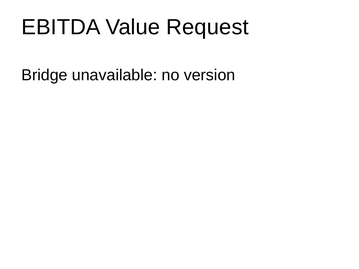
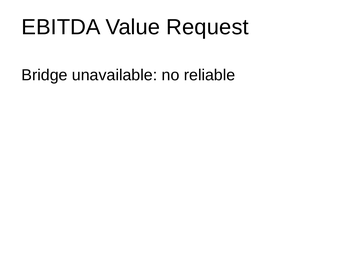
version: version -> reliable
